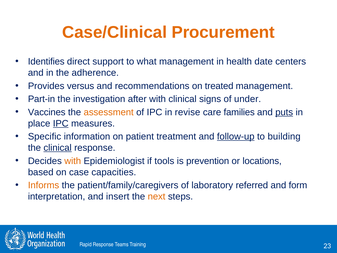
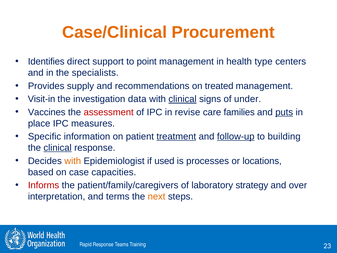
what: what -> point
date: date -> type
adherence: adherence -> specialists
versus: versus -> supply
Part-in: Part-in -> Visit-in
after: after -> data
clinical at (183, 99) underline: none -> present
assessment colour: orange -> red
IPC at (61, 123) underline: present -> none
treatment underline: none -> present
tools: tools -> used
prevention: prevention -> processes
Informs colour: orange -> red
referred: referred -> strategy
form: form -> over
insert: insert -> terms
